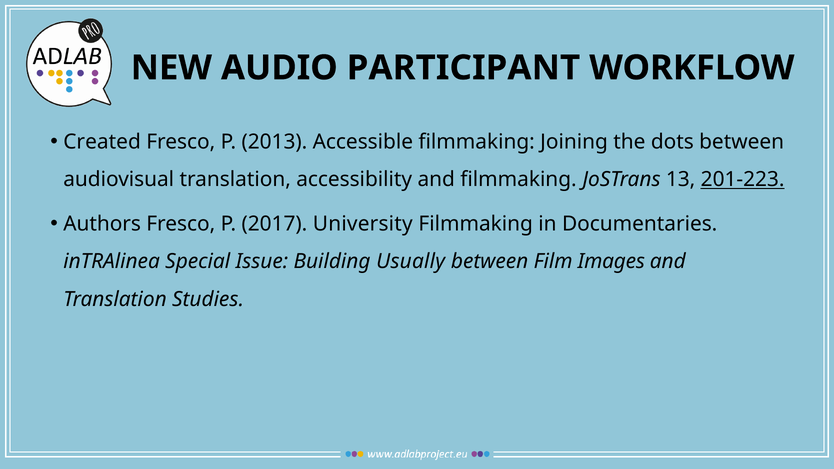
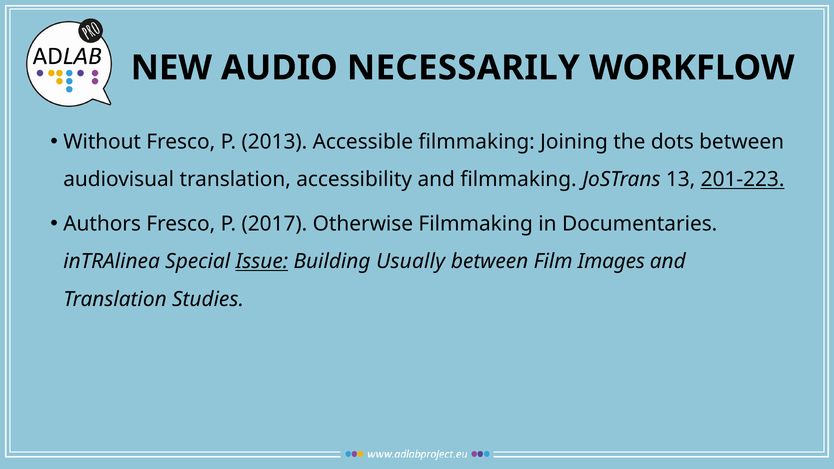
PARTICIPANT: PARTICIPANT -> NECESSARILY
Created: Created -> Without
University: University -> Otherwise
Issue underline: none -> present
